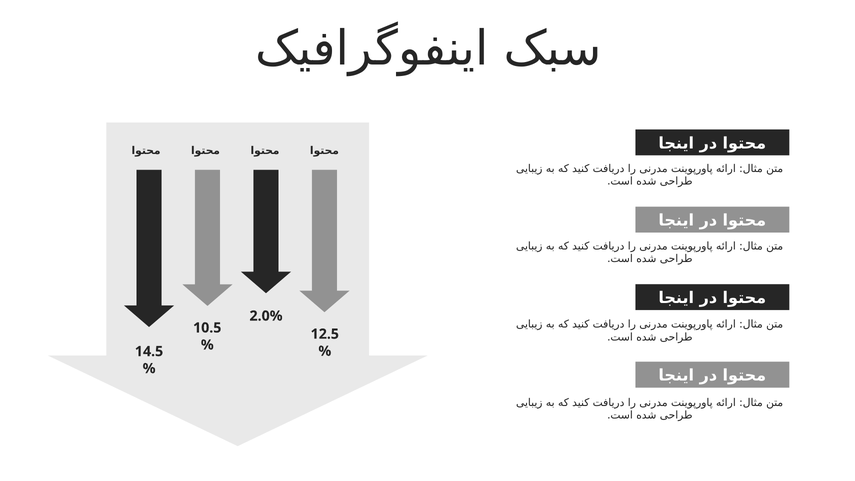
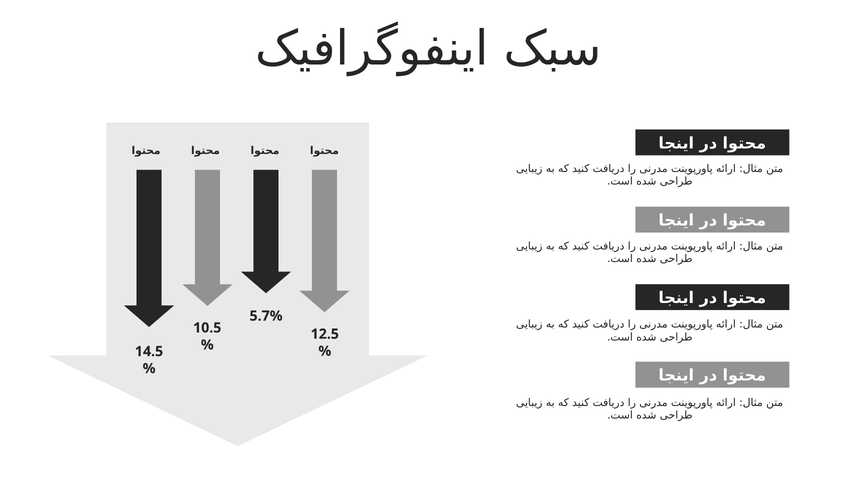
2.0%: 2.0% -> 5.7%
